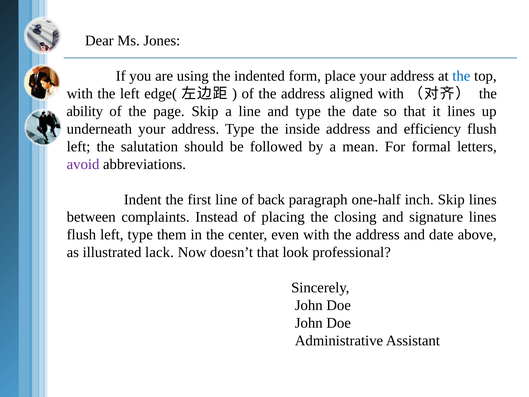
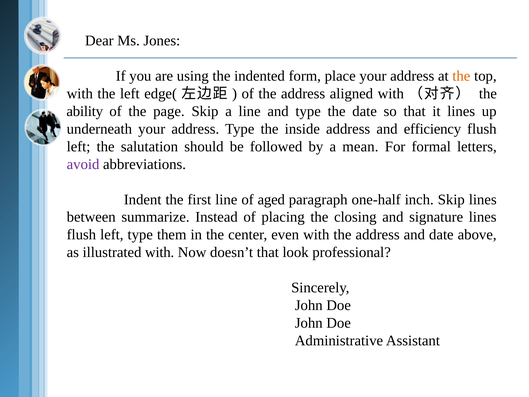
the at (461, 76) colour: blue -> orange
back: back -> aged
complaints: complaints -> summarize
illustrated lack: lack -> with
